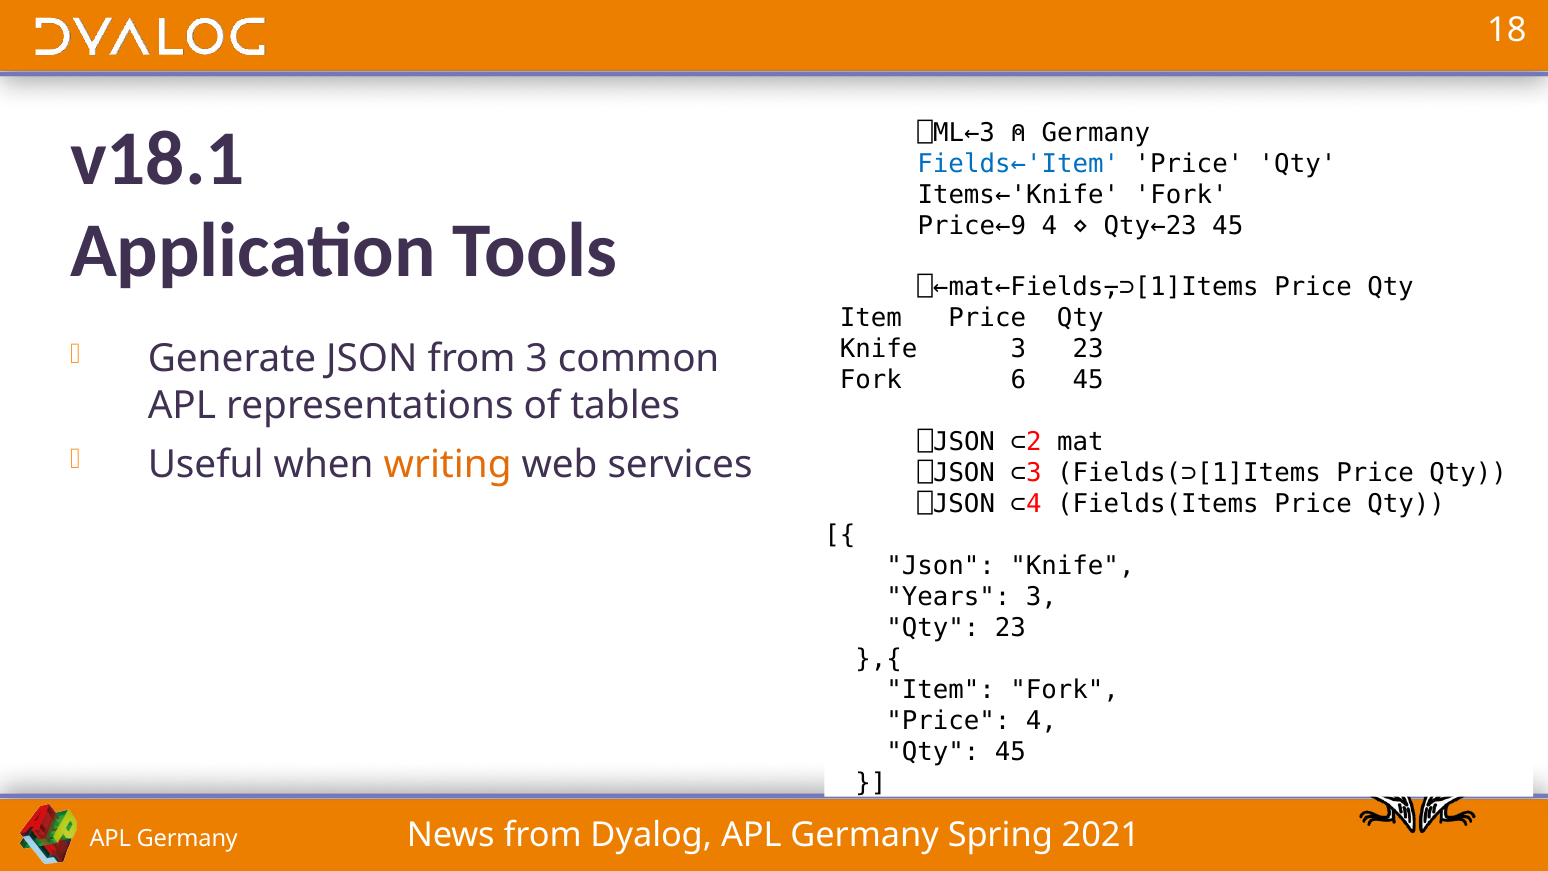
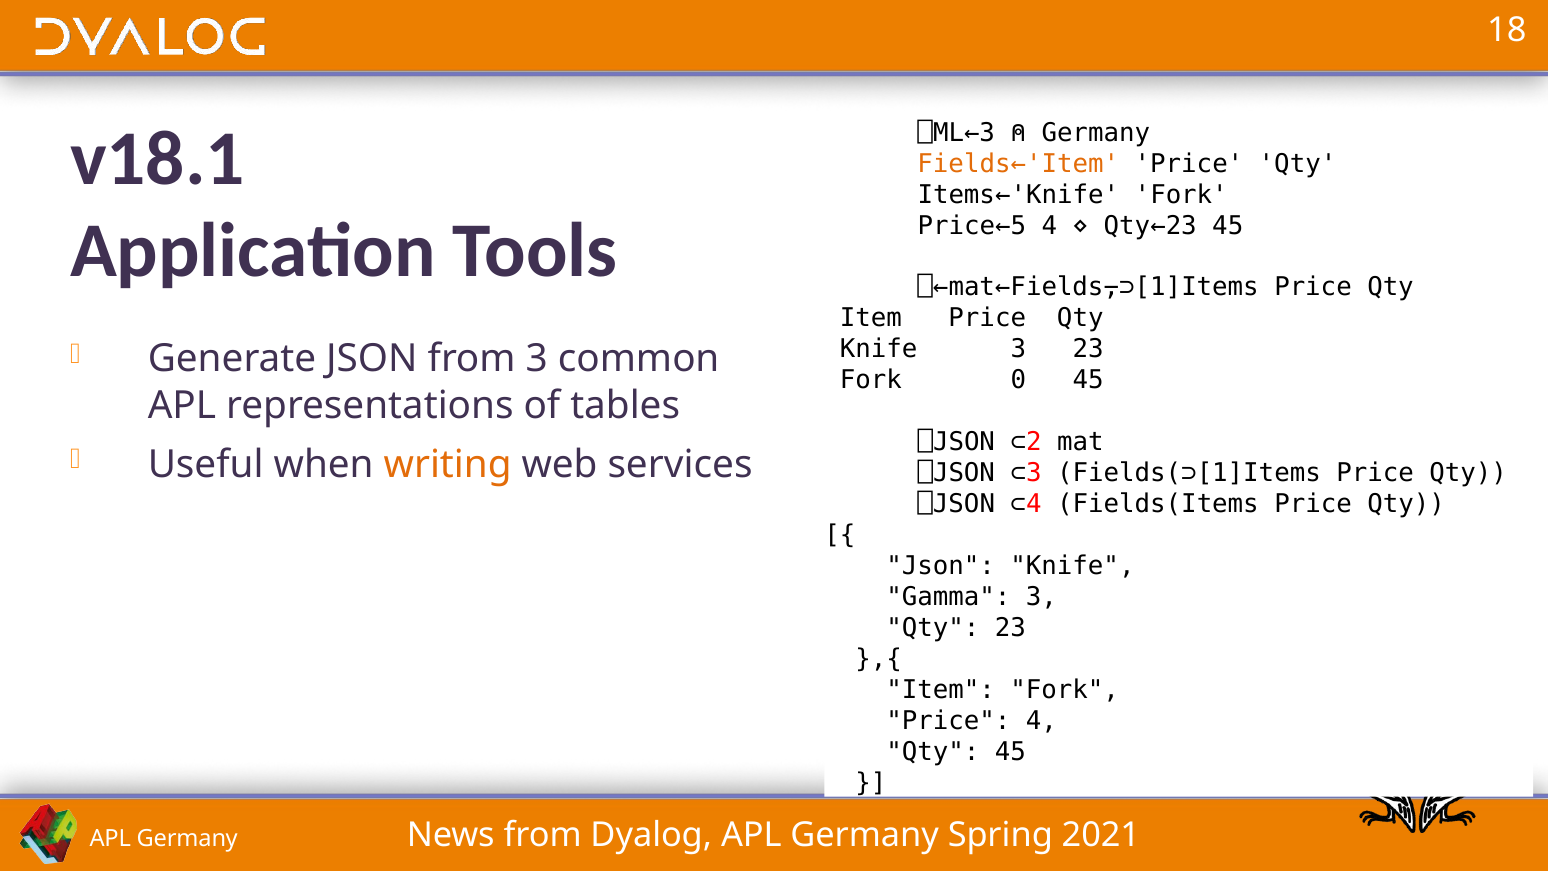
Fields←'Item colour: blue -> orange
Price←9: Price←9 -> Price←5
6: 6 -> 0
Years: Years -> Gamma
